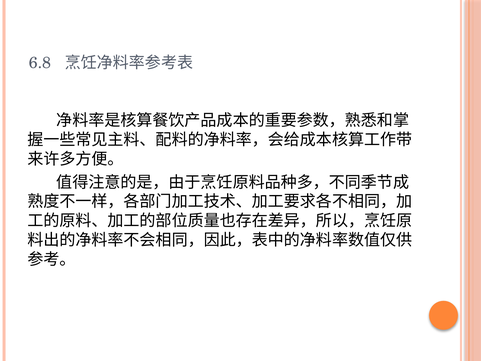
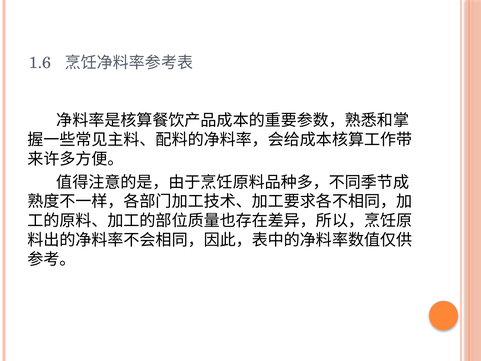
6.8: 6.8 -> 1.6
